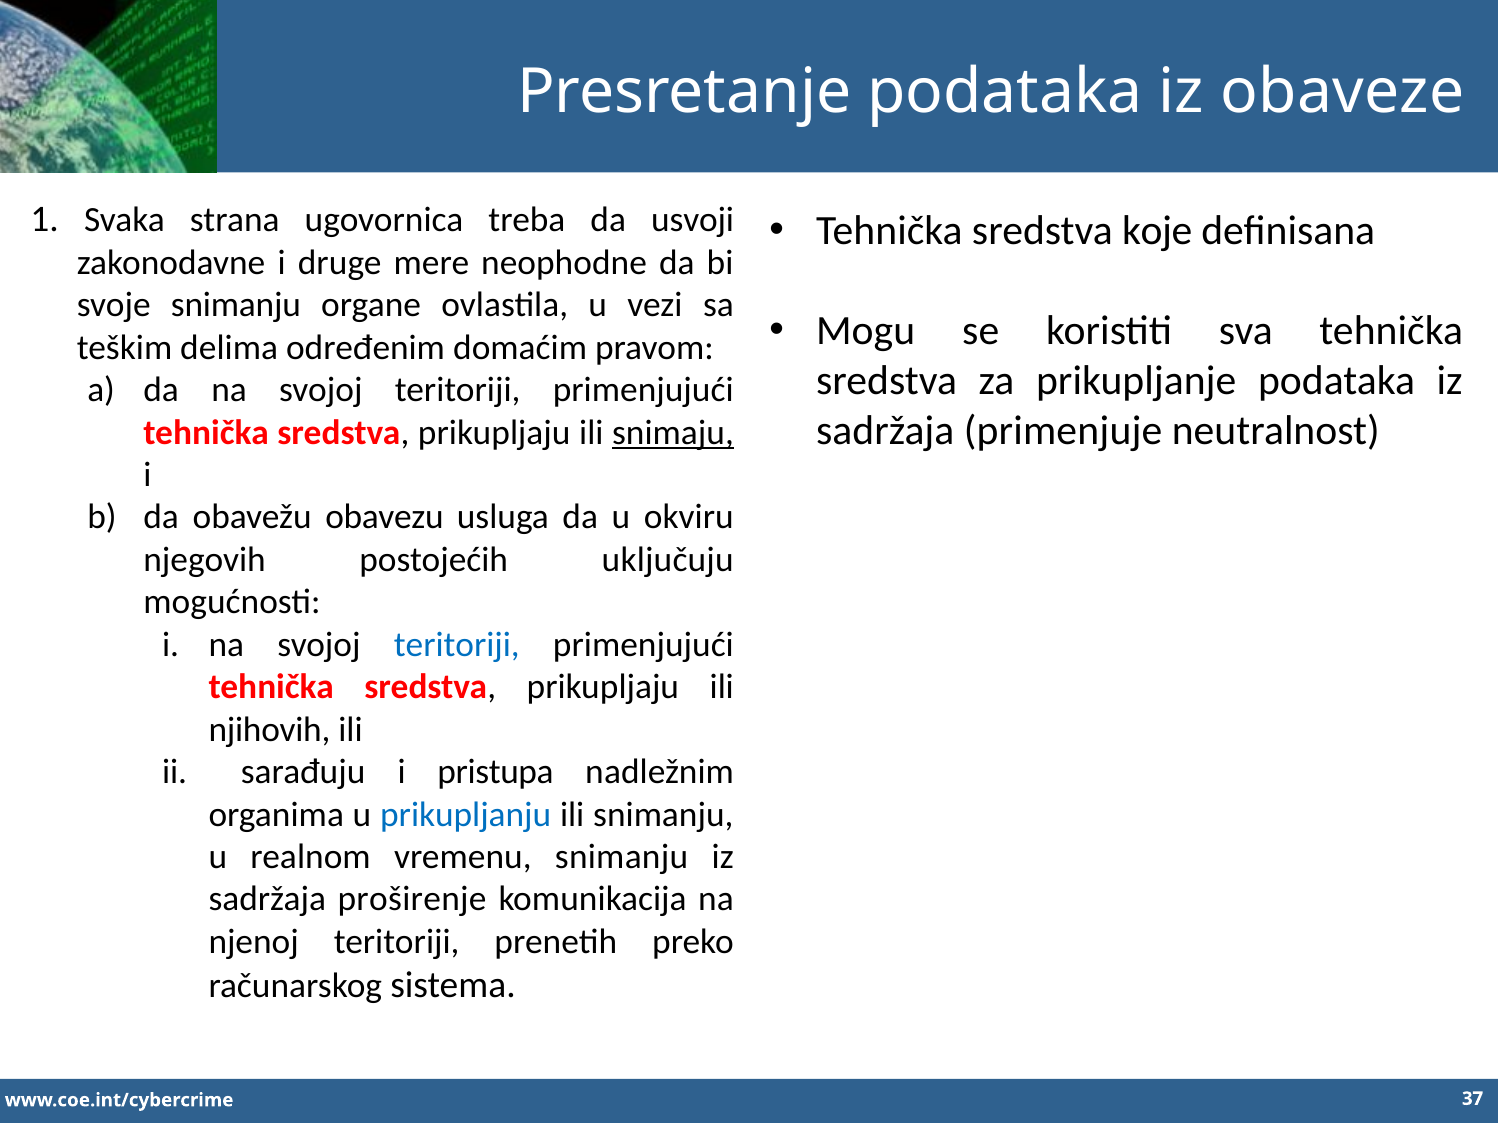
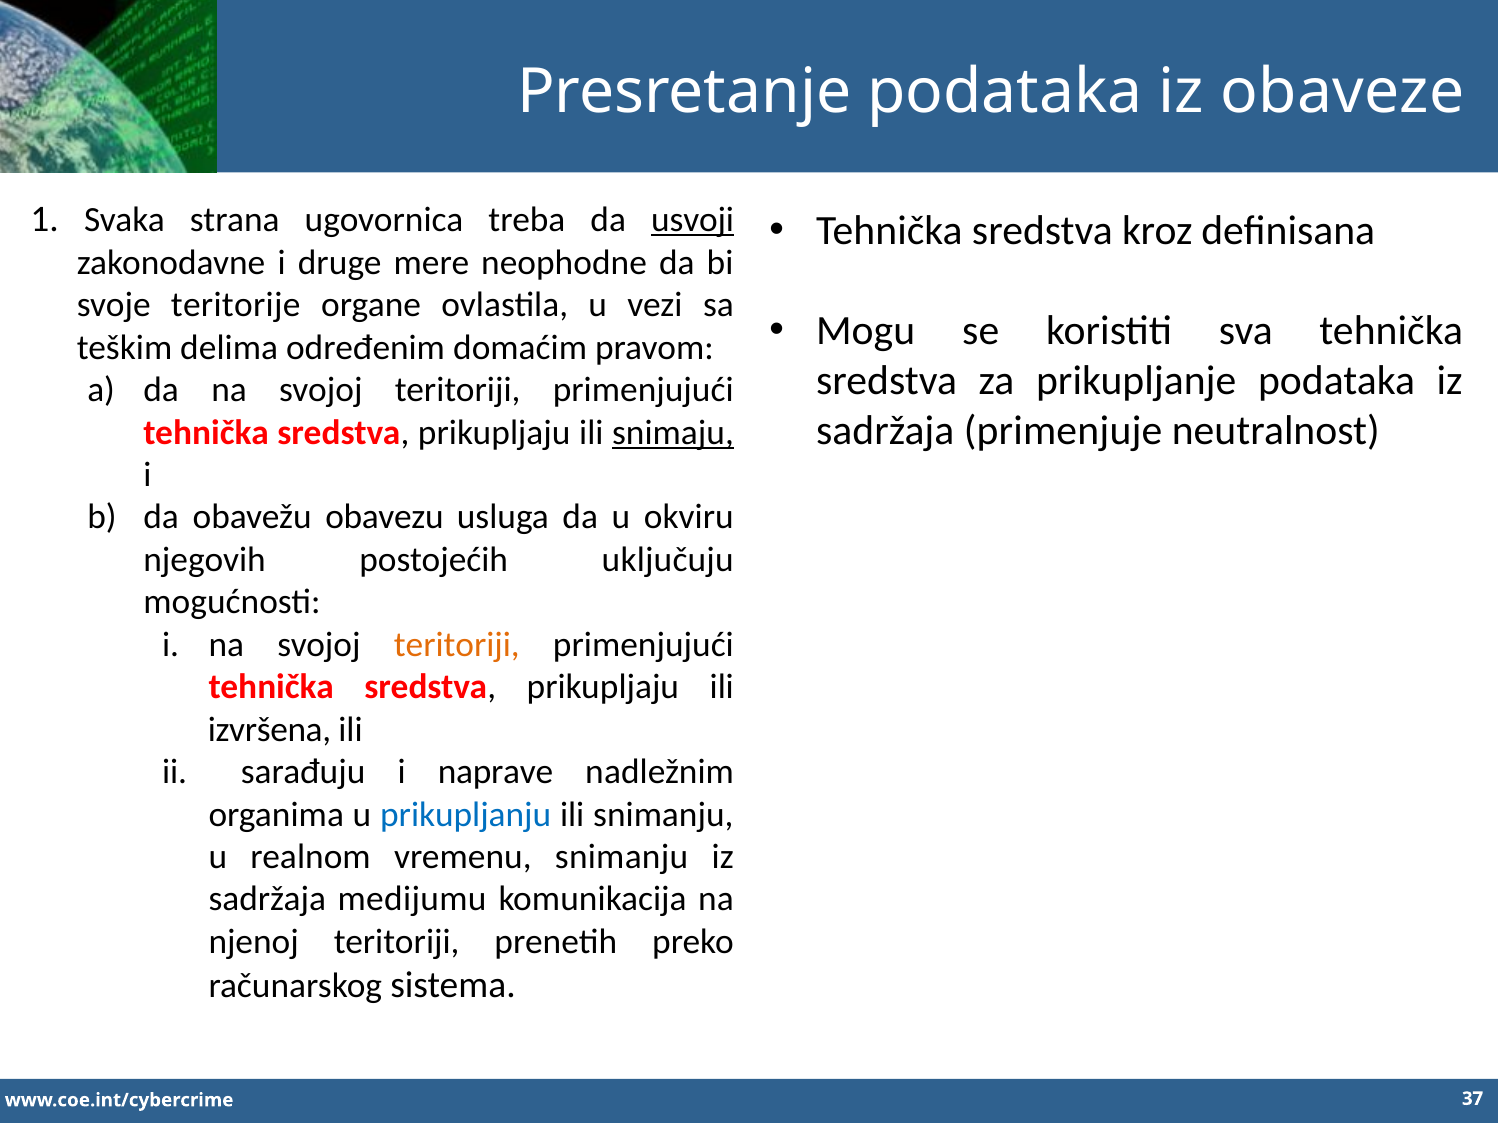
usvoji underline: none -> present
koje: koje -> kroz
svoje snimanju: snimanju -> teritorije
teritoriji at (457, 645) colour: blue -> orange
njihovih: njihovih -> izvršena
pristupa: pristupa -> naprave
proširenje: proširenje -> medijumu
